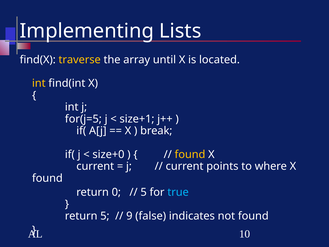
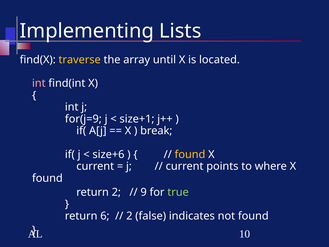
int at (39, 83) colour: yellow -> pink
for(j=5: for(j=5 -> for(j=9
size+0: size+0 -> size+6
return 0: 0 -> 2
5 at (144, 192): 5 -> 9
true colour: light blue -> light green
return 5: 5 -> 6
9 at (129, 216): 9 -> 2
